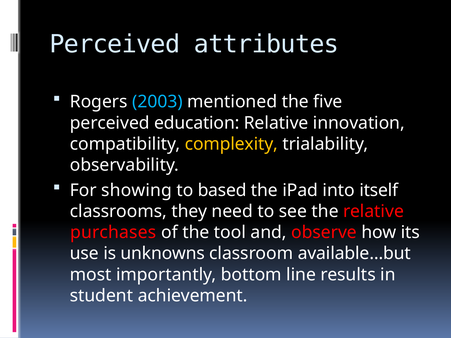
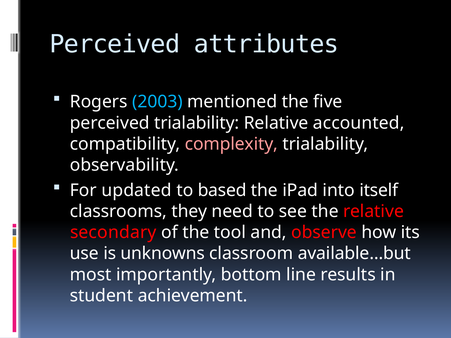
perceived education: education -> trialability
innovation: innovation -> accounted
complexity colour: yellow -> pink
showing: showing -> updated
purchases: purchases -> secondary
